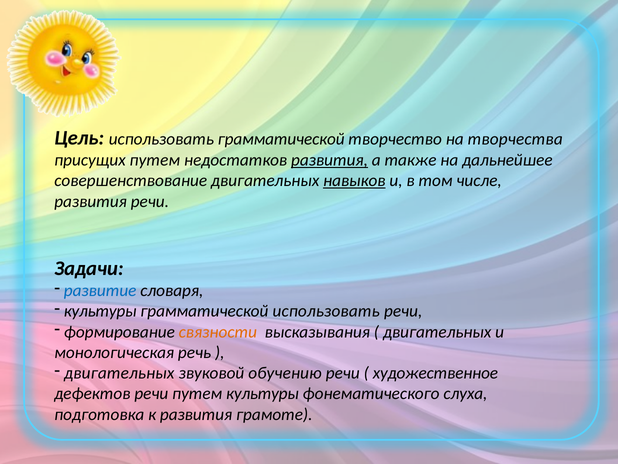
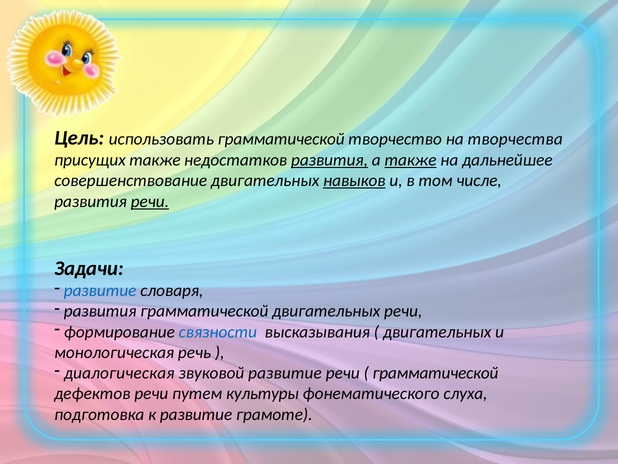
присущих путем: путем -> также
также at (411, 160) underline: none -> present
речи at (150, 201) underline: none -> present
культуры at (100, 311): культуры -> развития
грамматической использовать: использовать -> двигательных
связности colour: orange -> blue
двигательных at (119, 373): двигательных -> диалогическая
звуковой обучению: обучению -> развитие
художественное at (435, 373): художественное -> грамматической
к развития: развития -> развитие
